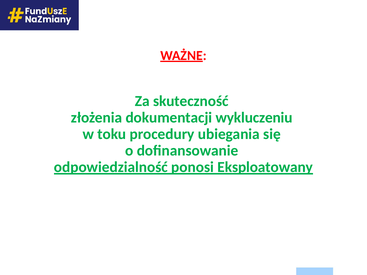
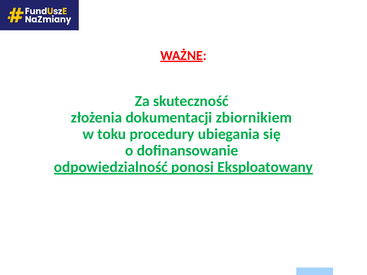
wykluczeniu: wykluczeniu -> zbiornikiem
